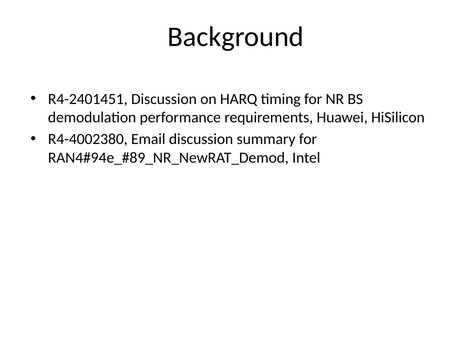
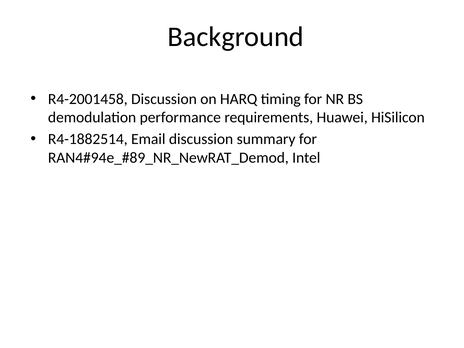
R4-2401451: R4-2401451 -> R4-2001458
R4-4002380: R4-4002380 -> R4-1882514
